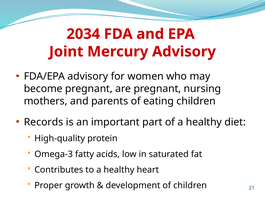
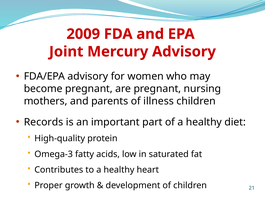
2034: 2034 -> 2009
eating: eating -> illness
